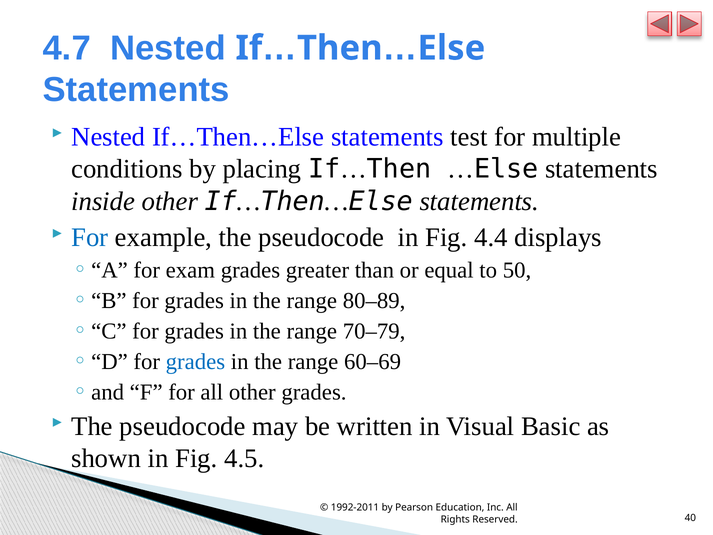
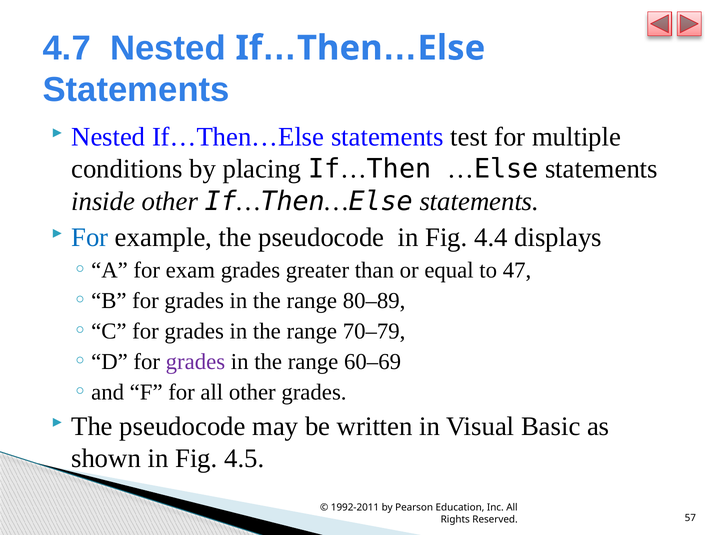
50: 50 -> 47
grades at (195, 362) colour: blue -> purple
40: 40 -> 57
